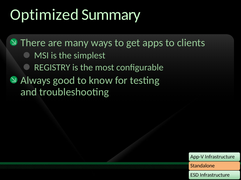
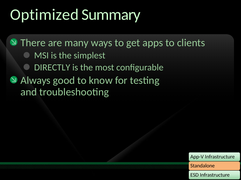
REGISTRY: REGISTRY -> DIRECTLY
